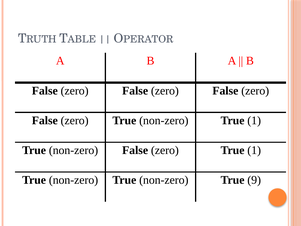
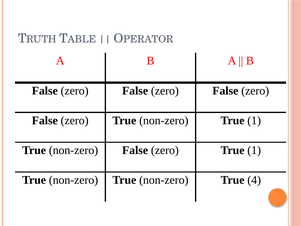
9: 9 -> 4
